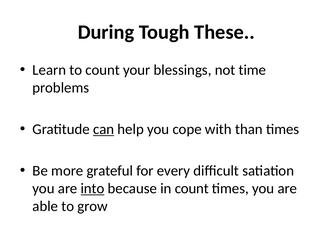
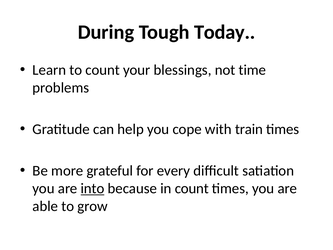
These: These -> Today
can underline: present -> none
than: than -> train
